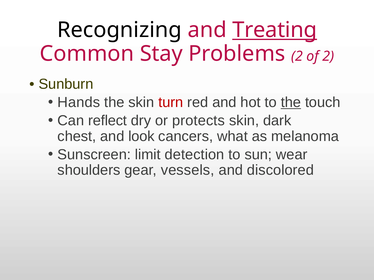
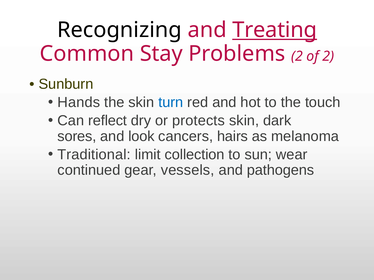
turn colour: red -> blue
the at (291, 103) underline: present -> none
chest: chest -> sores
what: what -> hairs
Sunscreen: Sunscreen -> Traditional
detection: detection -> collection
shoulders: shoulders -> continued
discolored: discolored -> pathogens
